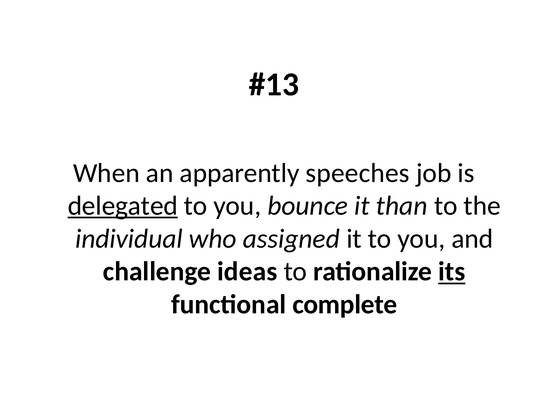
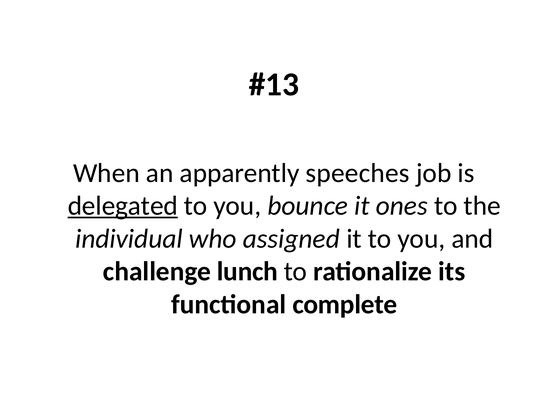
than: than -> ones
ideas: ideas -> lunch
its underline: present -> none
